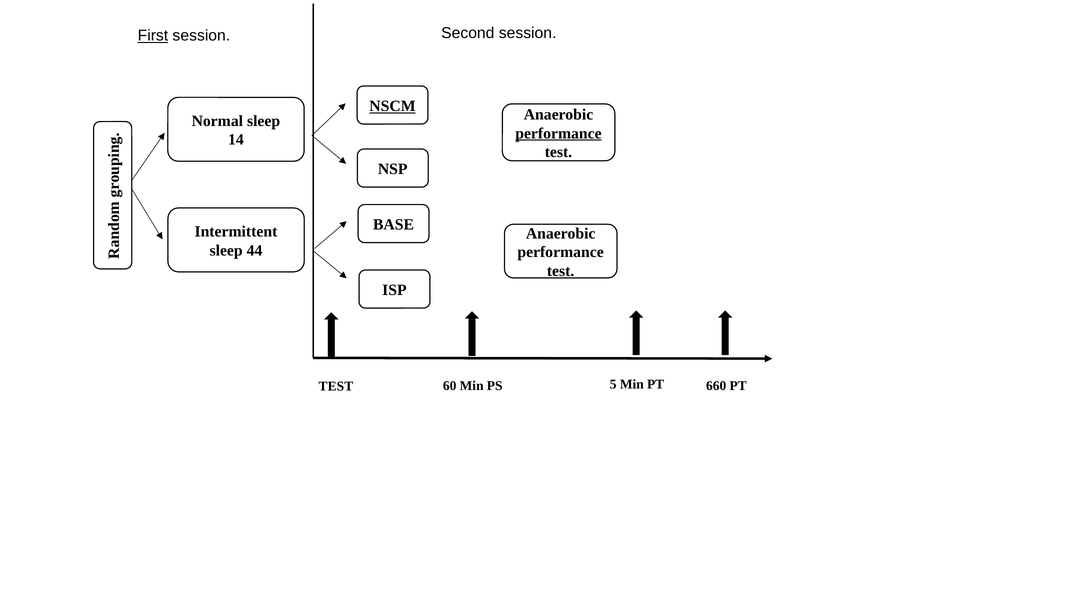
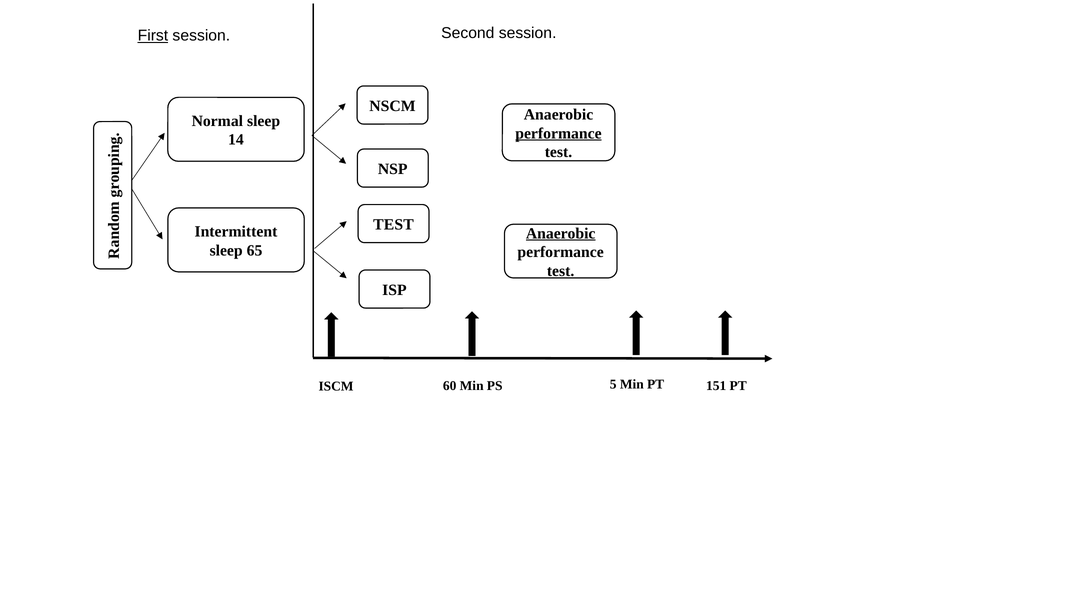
NSCM underline: present -> none
BASE at (394, 225): BASE -> TEST
Anaerobic at (561, 233) underline: none -> present
44: 44 -> 65
TEST at (336, 386): TEST -> ISCM
660: 660 -> 151
